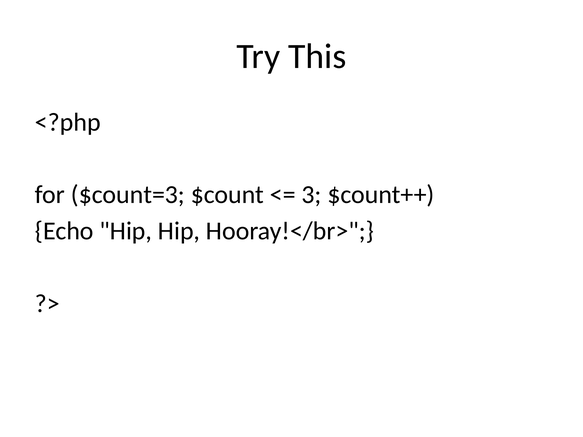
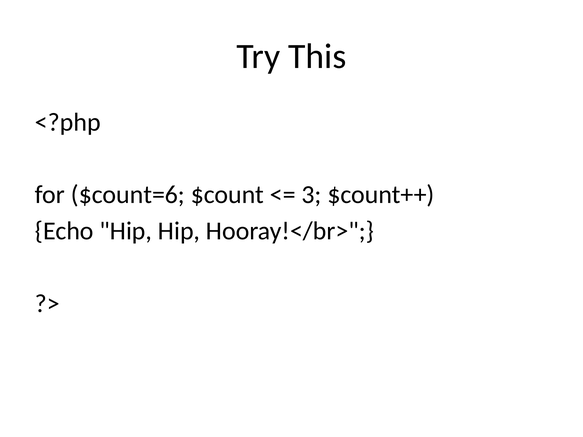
$count=3: $count=3 -> $count=6
